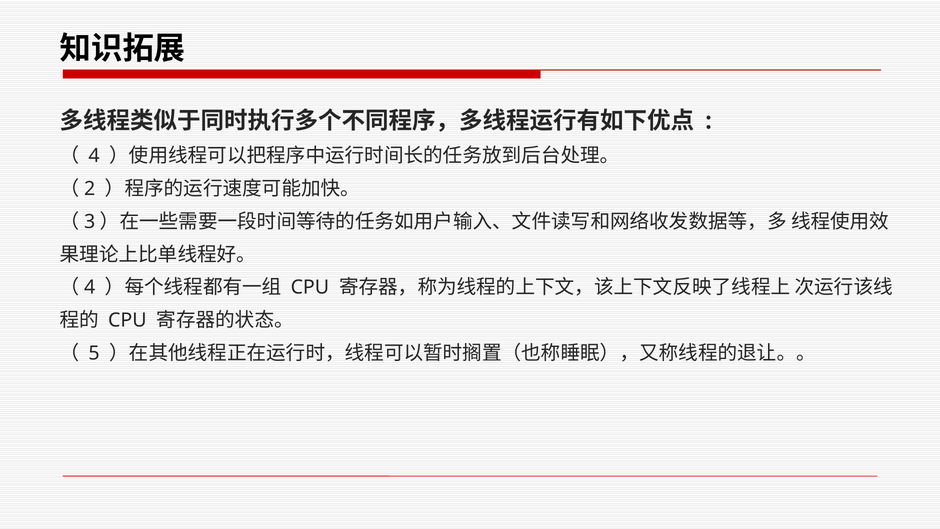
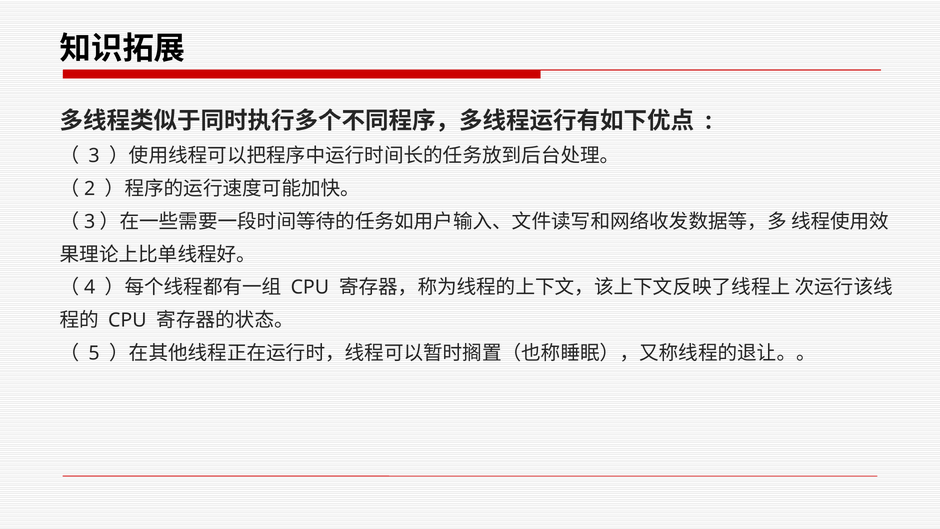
4 at (94, 156): 4 -> 3
